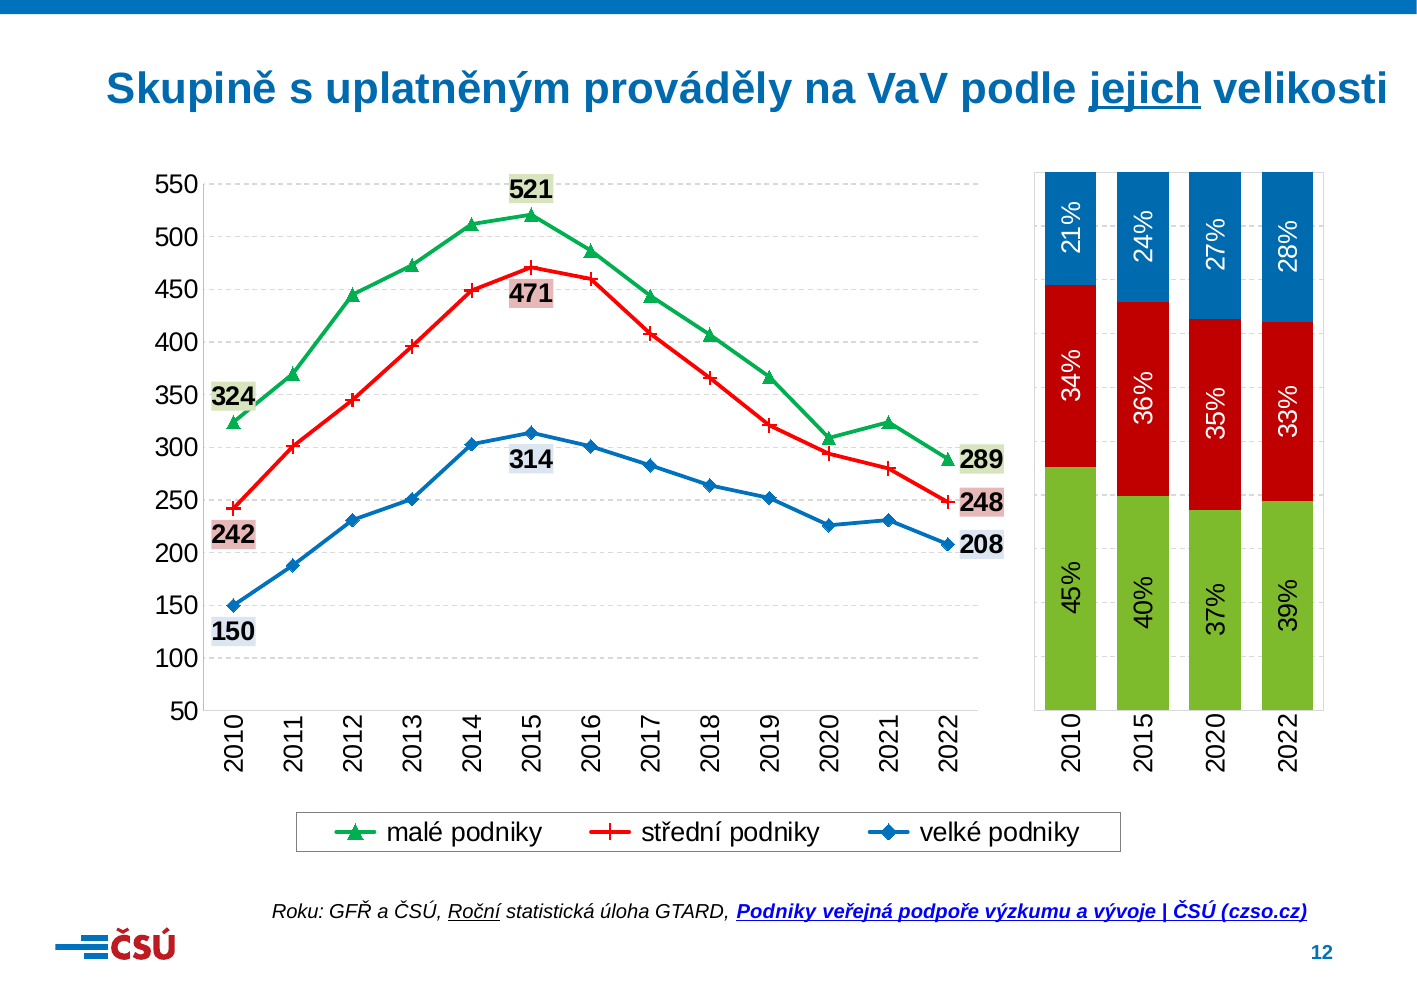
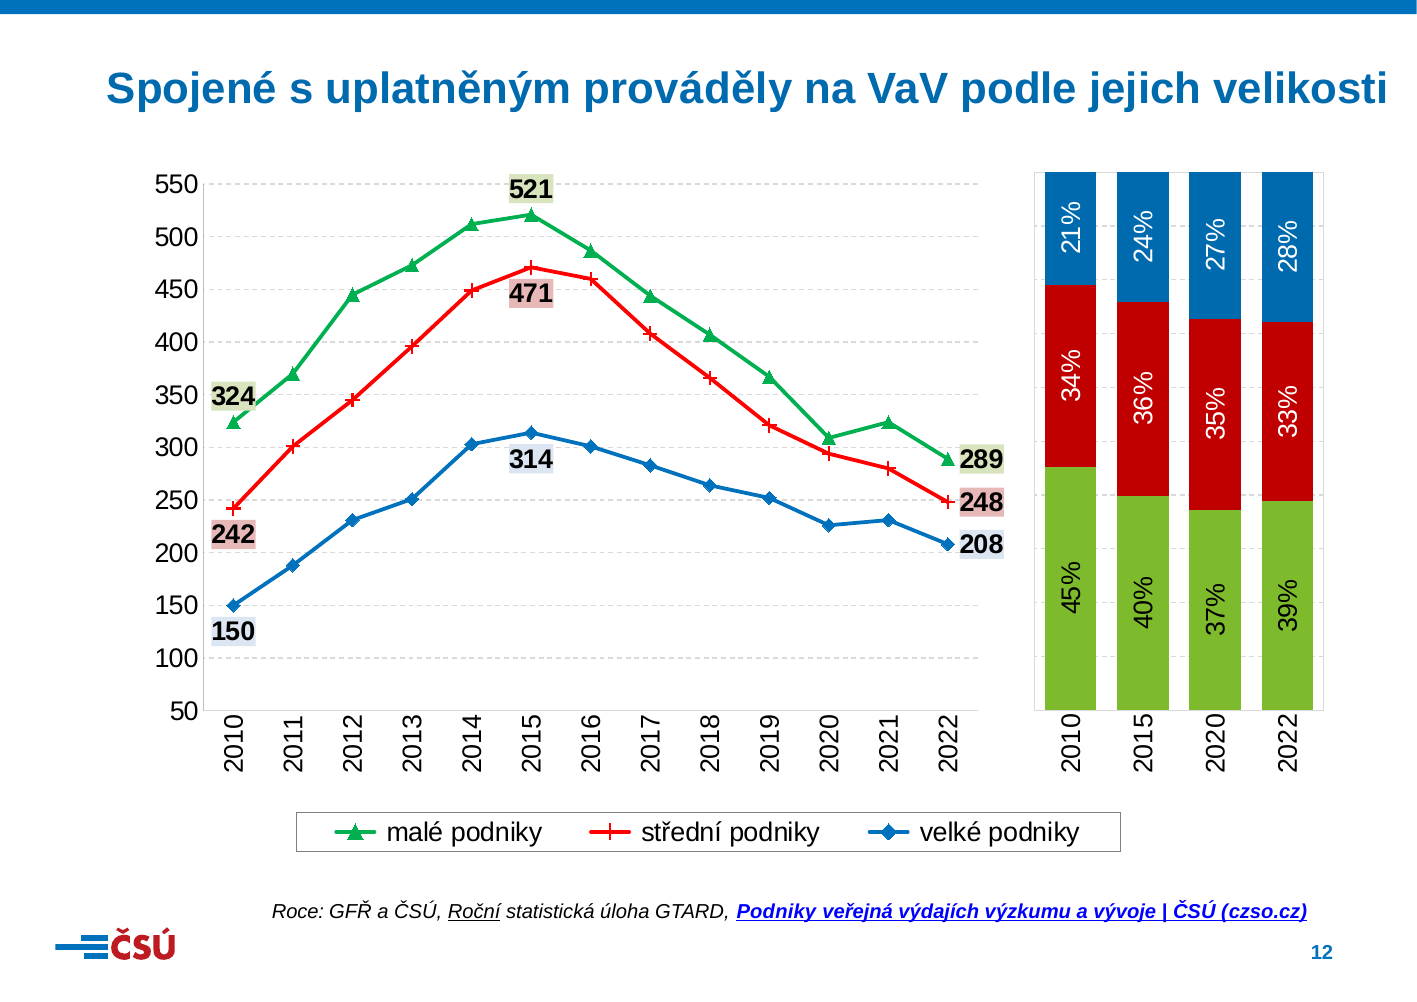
Skupině: Skupině -> Spojené
jejich underline: present -> none
Roku: Roku -> Roce
podpoře: podpoře -> výdajích
